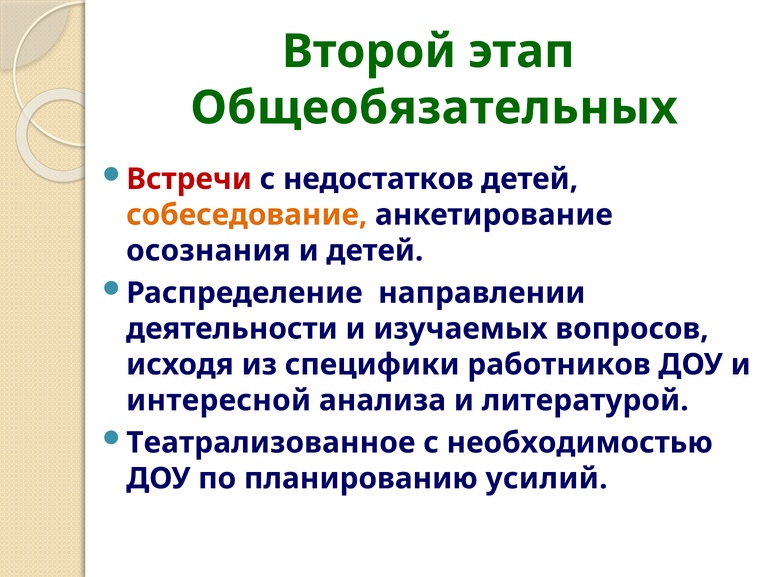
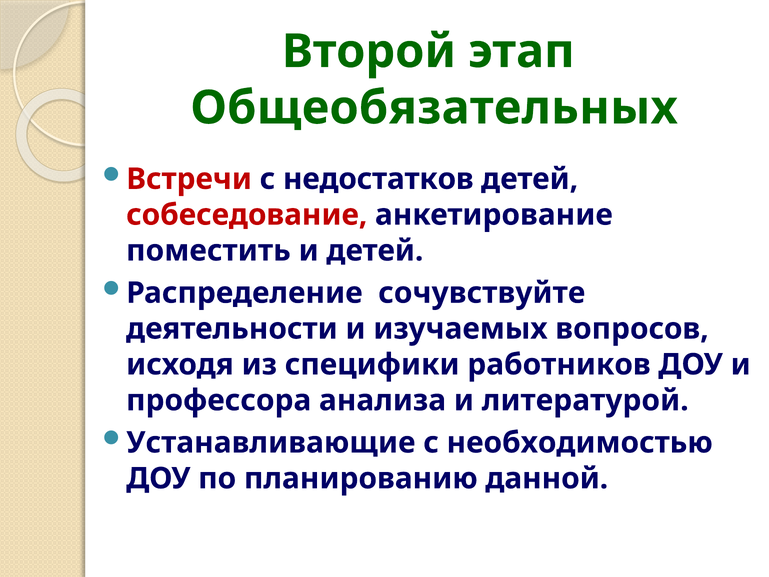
собеседование colour: orange -> red
осознания: осознания -> поместить
направлении: направлении -> сочувствуйте
интересной: интересной -> профессора
Театрализованное: Театрализованное -> Устанавливающие
усилий: усилий -> данной
